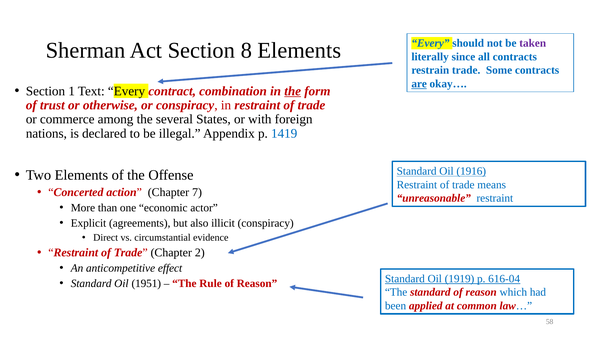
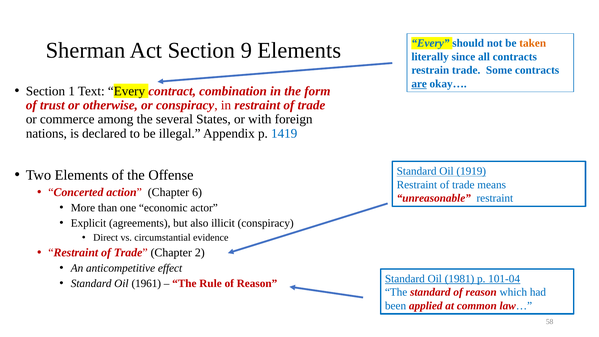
taken colour: purple -> orange
8: 8 -> 9
the at (293, 91) underline: present -> none
1916: 1916 -> 1919
7: 7 -> 6
1919: 1919 -> 1981
616-04: 616-04 -> 101-04
1951: 1951 -> 1961
